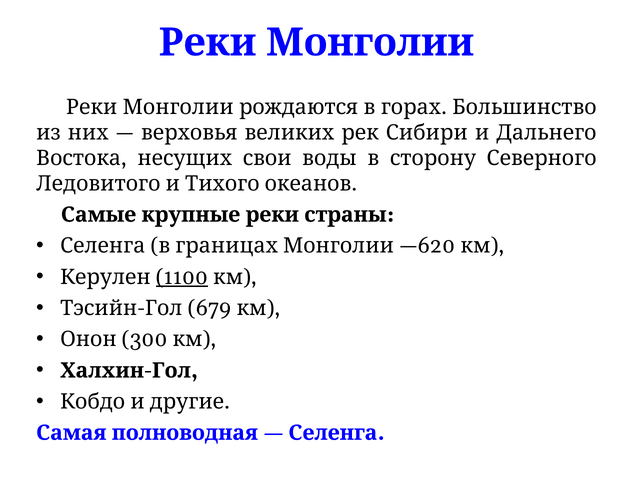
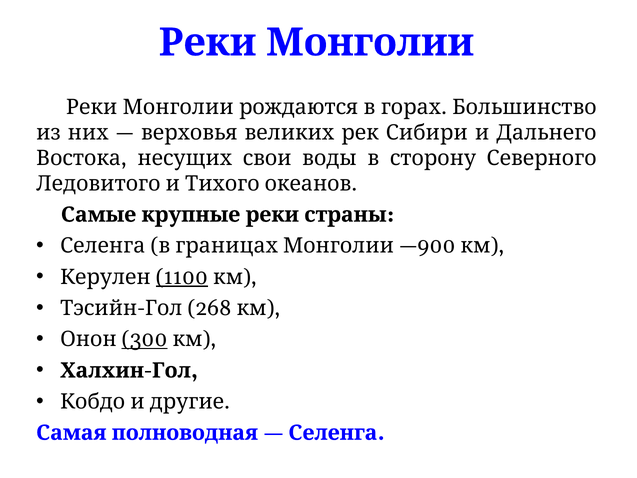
—620: —620 -> —900
679: 679 -> 268
300 underline: none -> present
